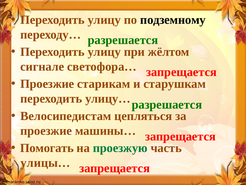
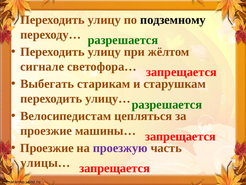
Проезжие at (47, 84): Проезжие -> Выбегать
Помогать at (47, 148): Помогать -> Проезжие
проезжую colour: green -> purple
